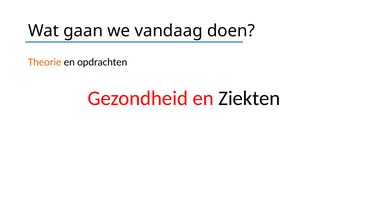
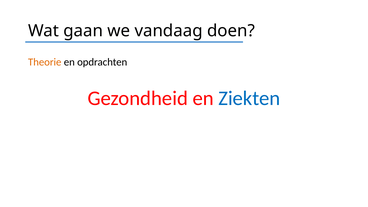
Ziekten colour: black -> blue
